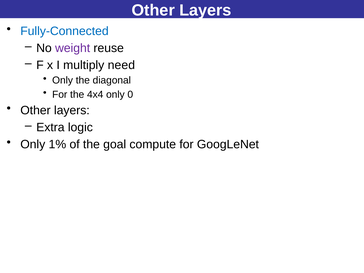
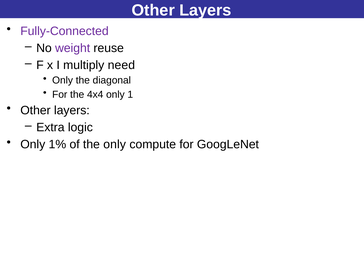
Fully-Connected colour: blue -> purple
0: 0 -> 1
the goal: goal -> only
